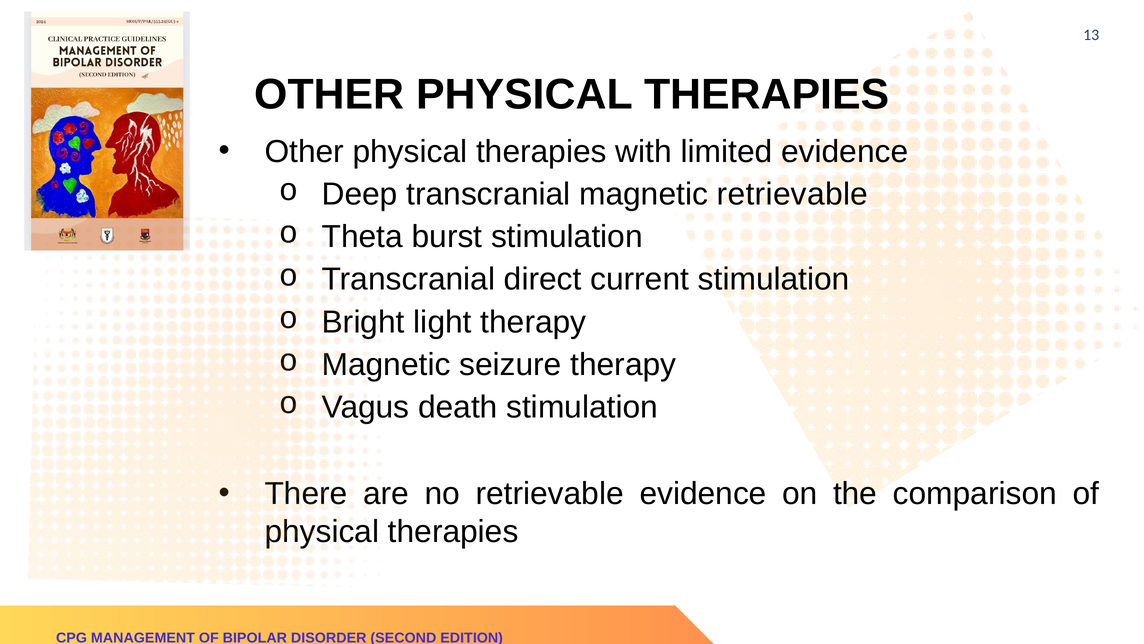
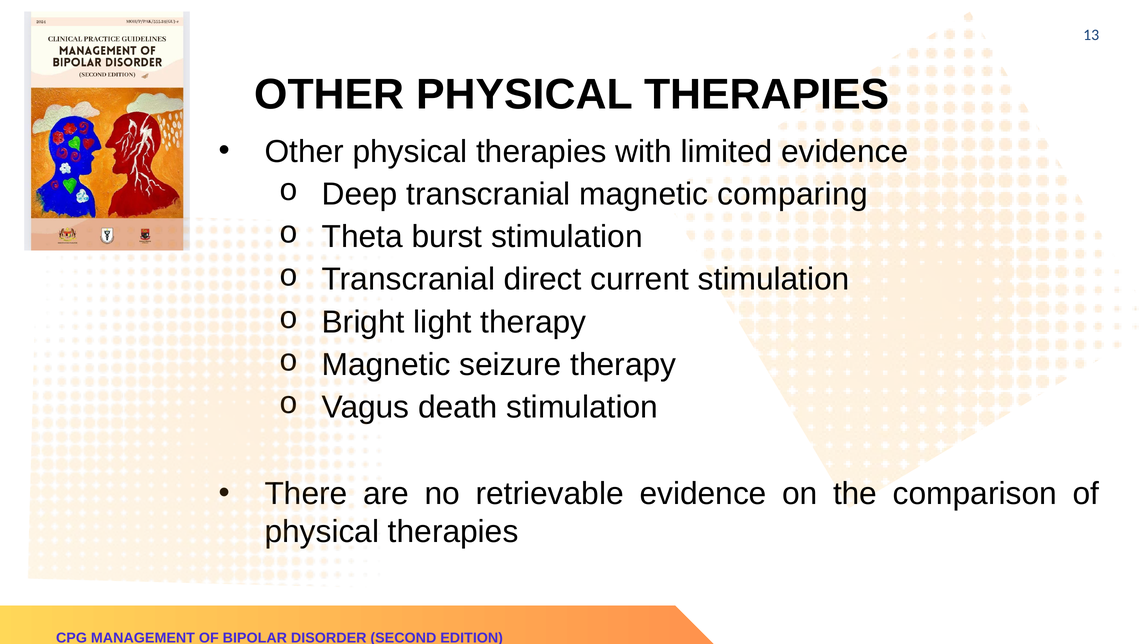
magnetic retrievable: retrievable -> comparing
